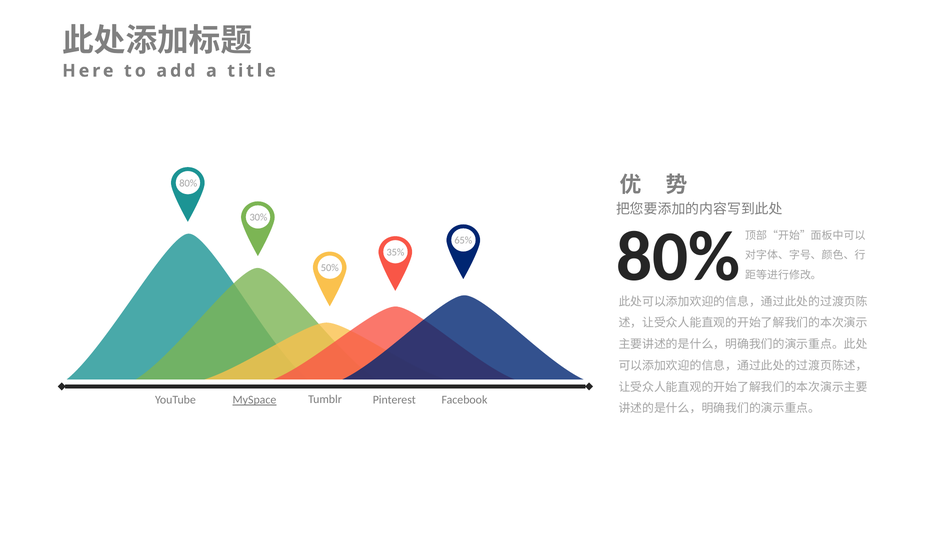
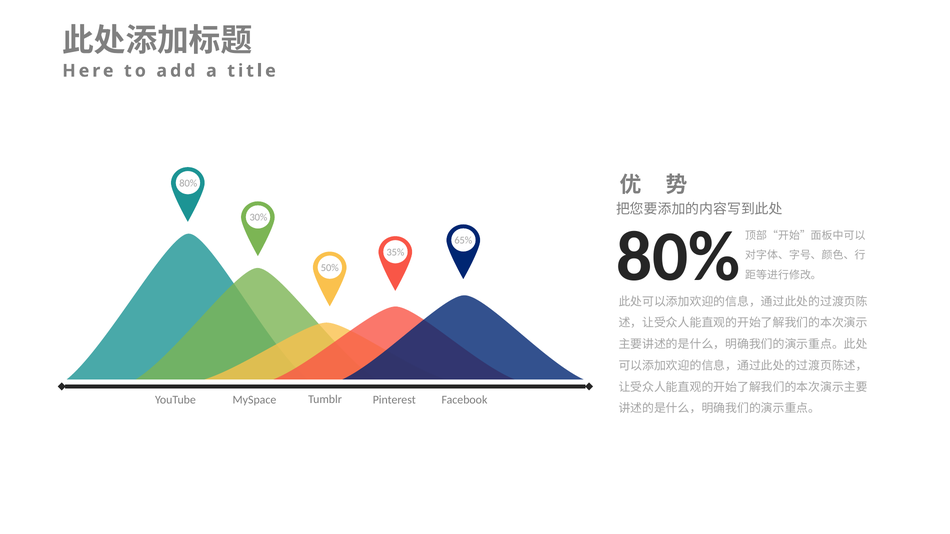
MySpace underline: present -> none
